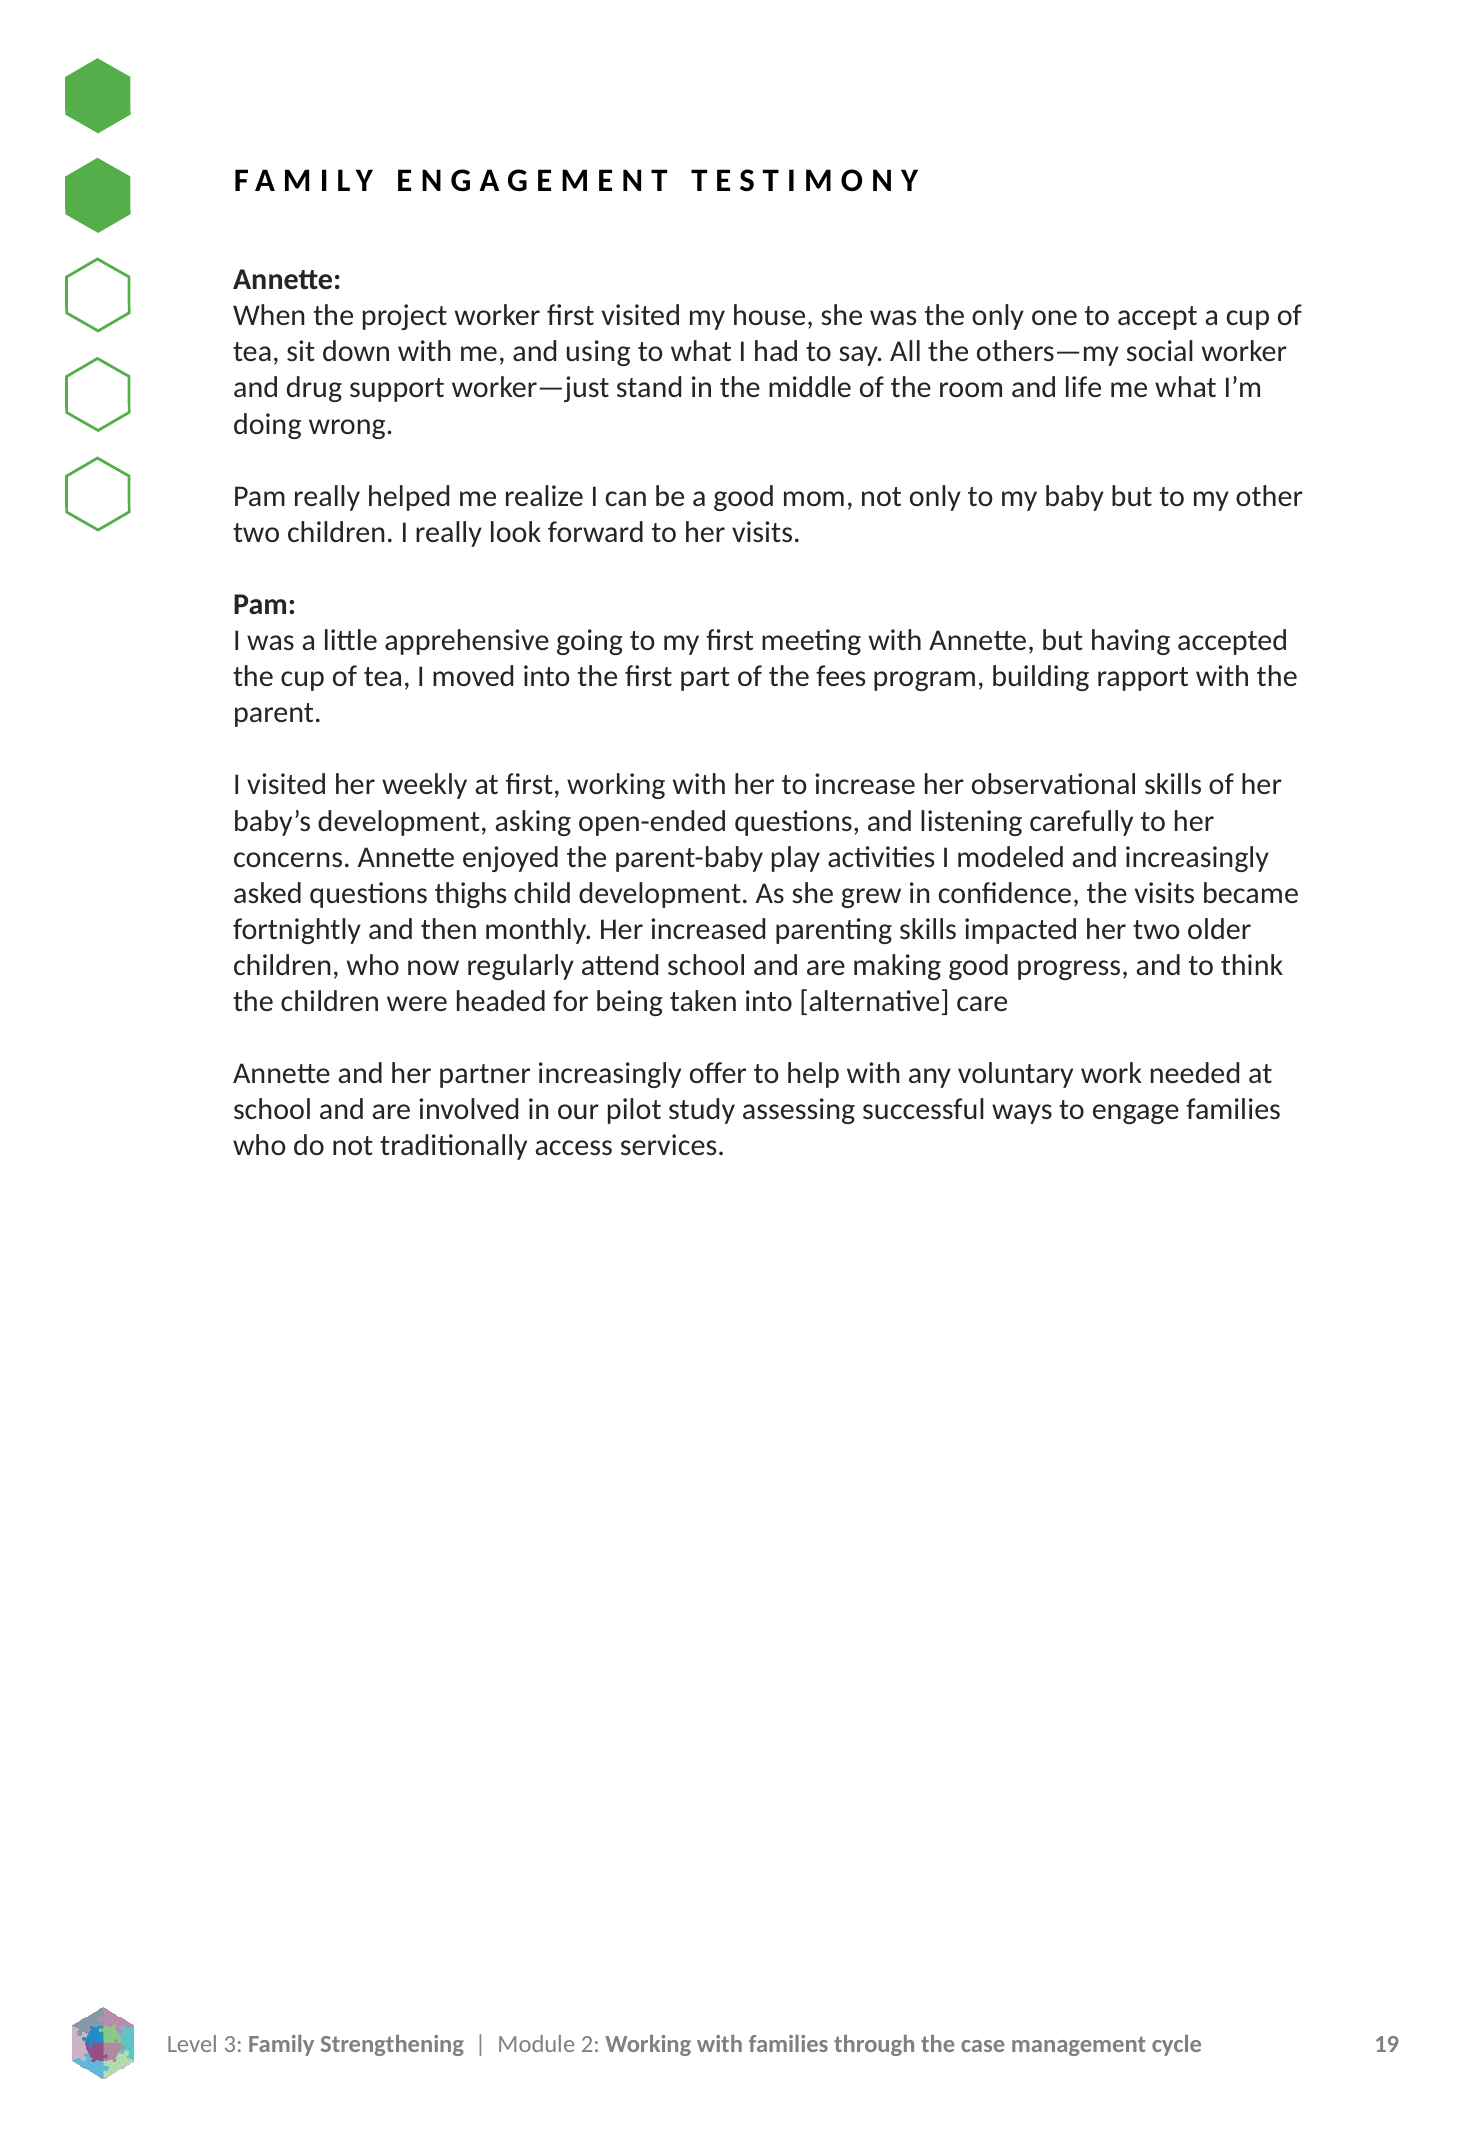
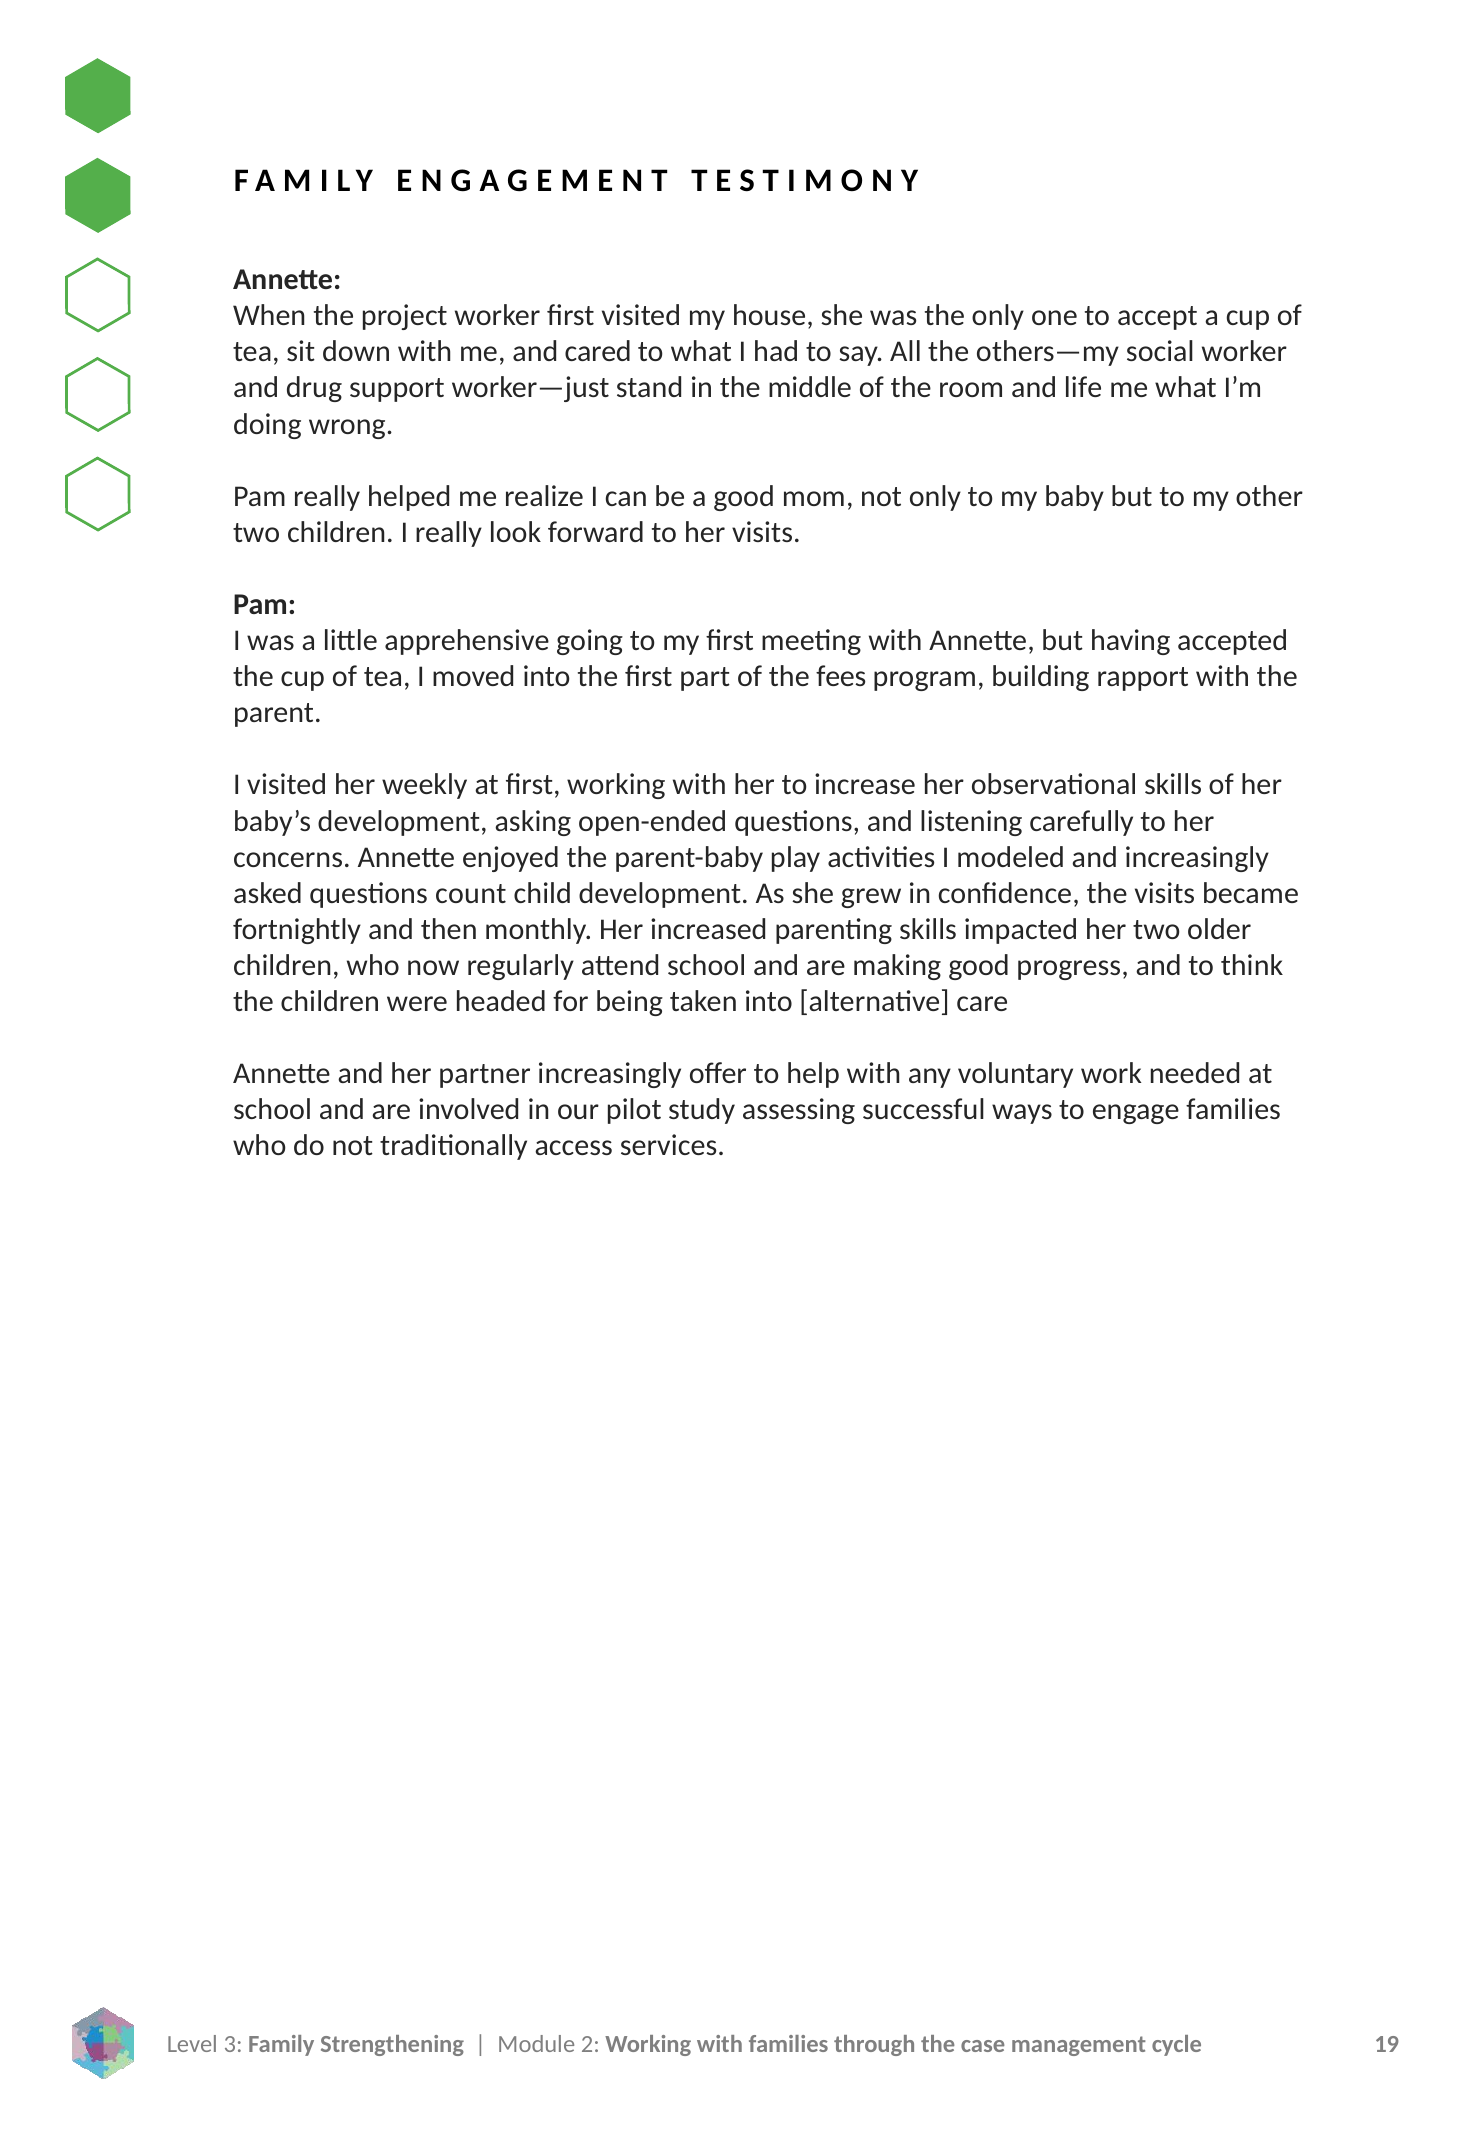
using: using -> cared
thighs: thighs -> count
